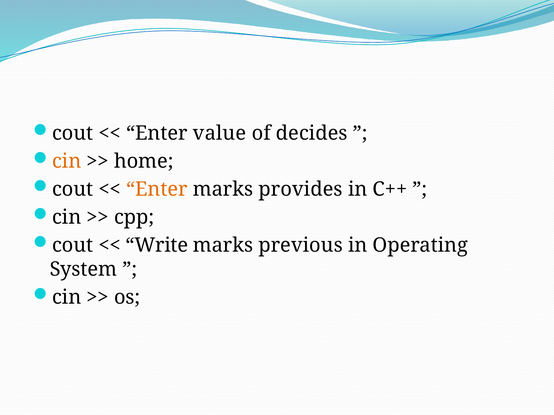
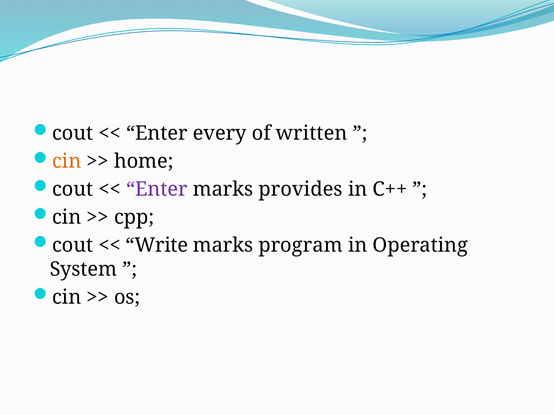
value: value -> every
decides: decides -> written
Enter at (157, 190) colour: orange -> purple
previous: previous -> program
